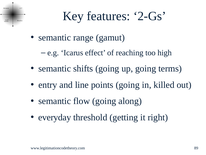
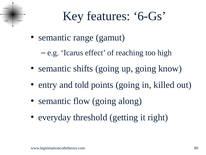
2-Gs: 2-Gs -> 6-Gs
terms: terms -> know
line: line -> told
